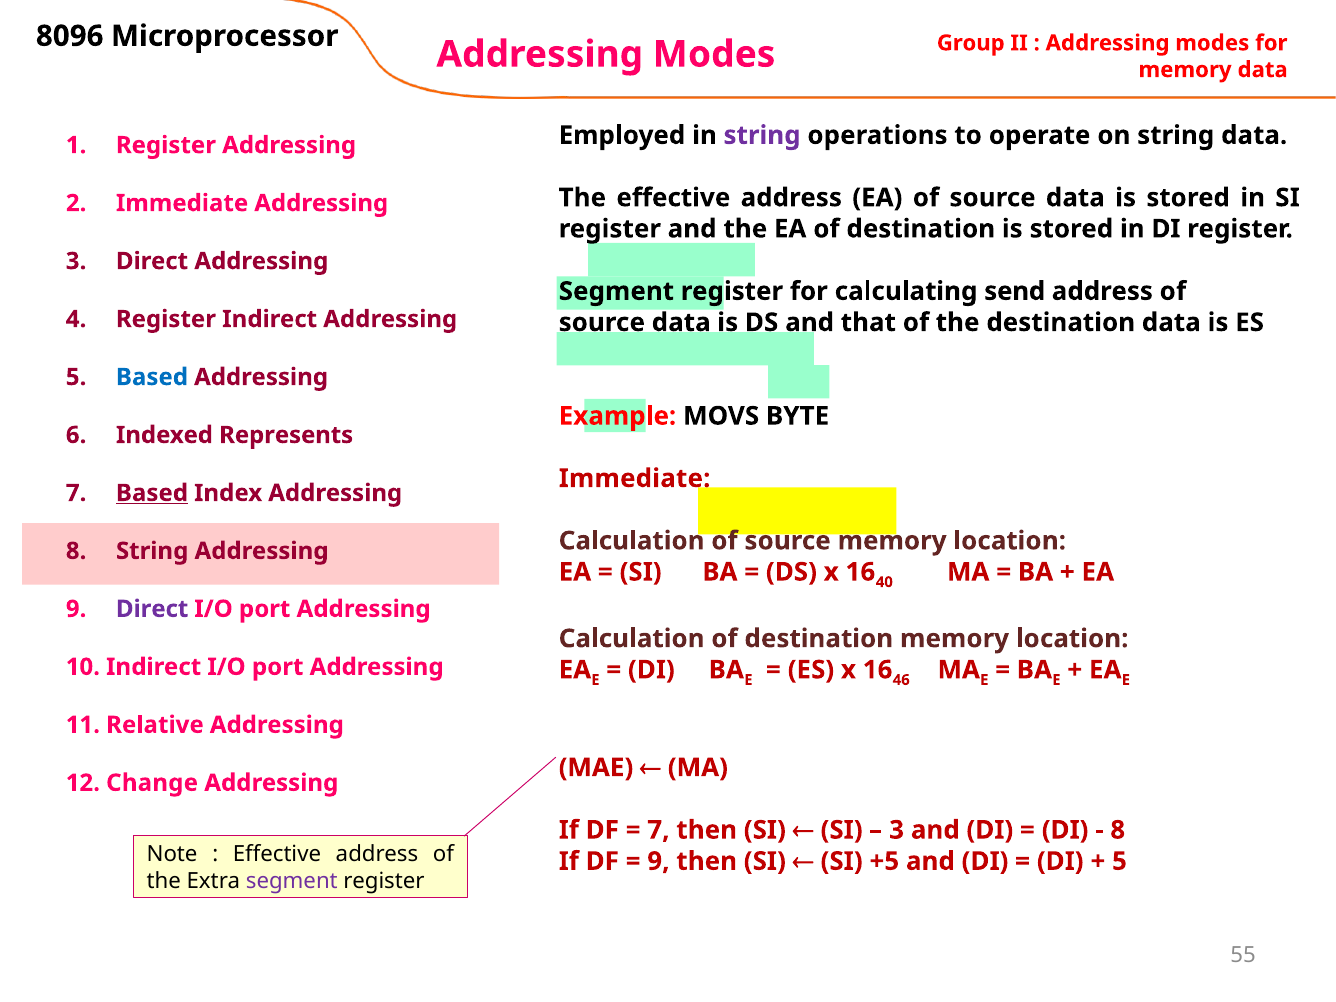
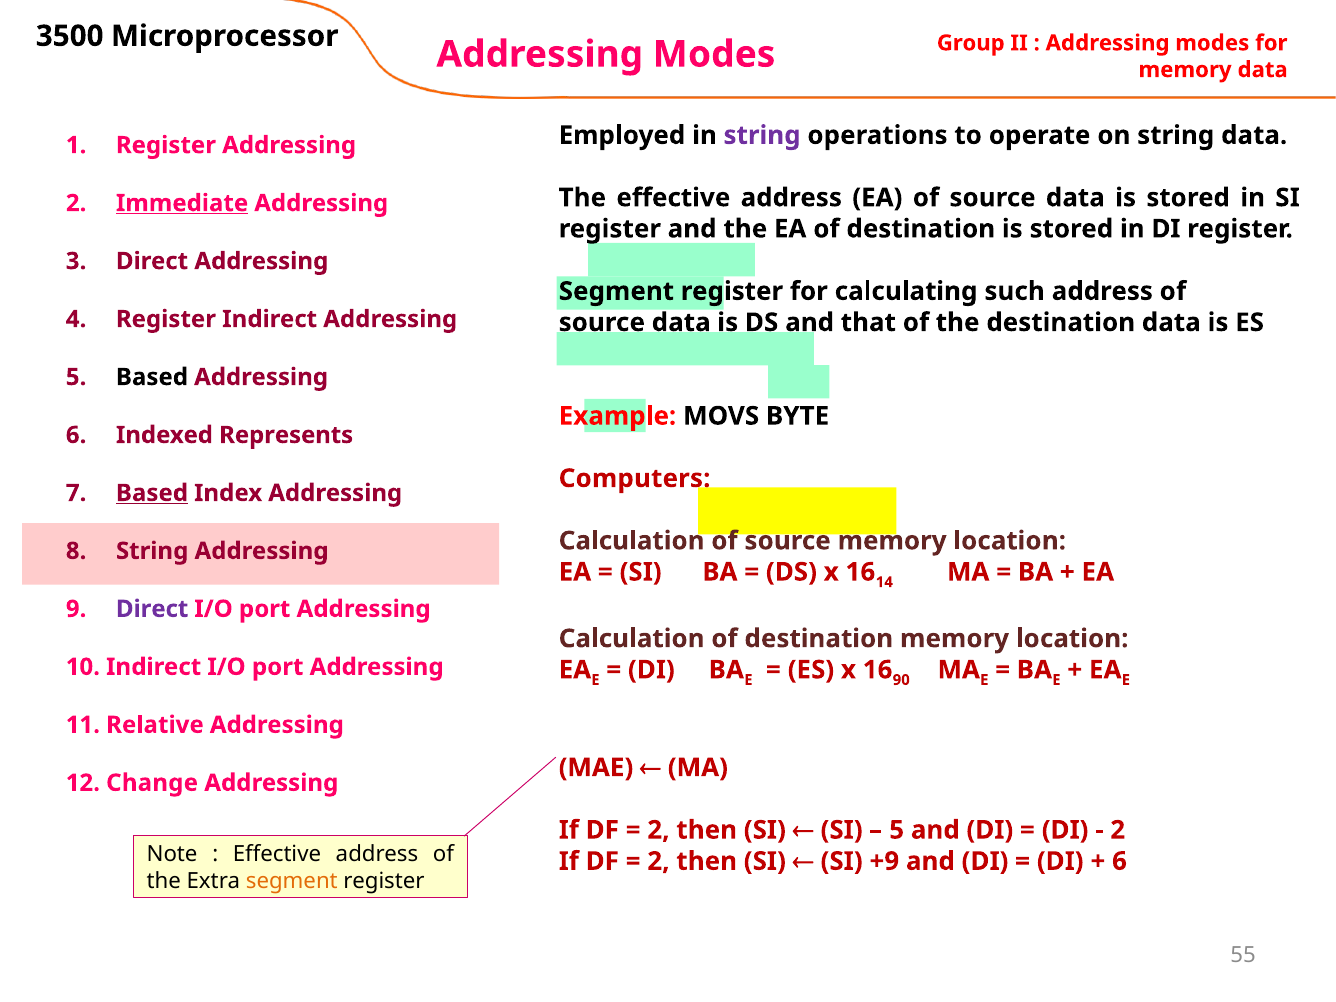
8096: 8096 -> 3500
Immediate at (182, 203) underline: none -> present
send: send -> such
Based at (152, 377) colour: blue -> black
Immediate at (635, 478): Immediate -> Computers
40: 40 -> 14
46: 46 -> 90
7 at (658, 830): 7 -> 2
3 at (897, 830): 3 -> 5
8 at (1118, 830): 8 -> 2
9 at (658, 861): 9 -> 2
+5: +5 -> +9
5 at (1119, 861): 5 -> 6
segment at (292, 881) colour: purple -> orange
